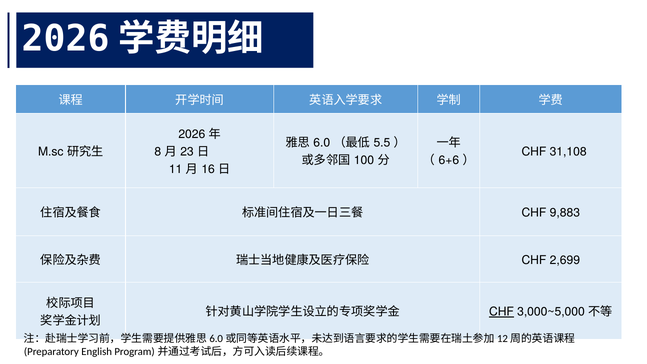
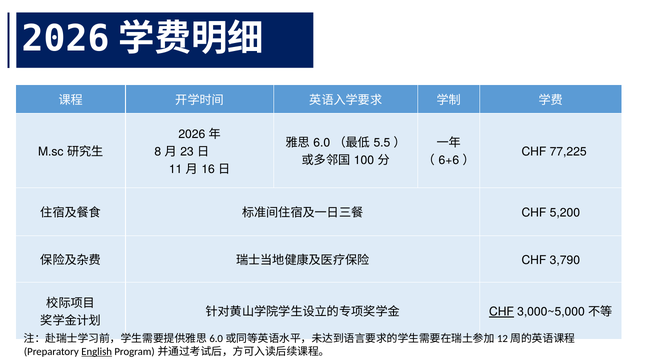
31,108: 31,108 -> 77,225
9,883: 9,883 -> 5,200
2,699: 2,699 -> 3,790
English underline: none -> present
